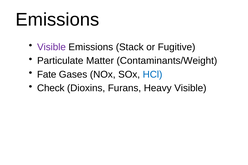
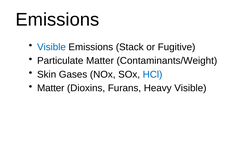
Visible at (51, 47) colour: purple -> blue
Fate: Fate -> Skin
Check at (51, 88): Check -> Matter
